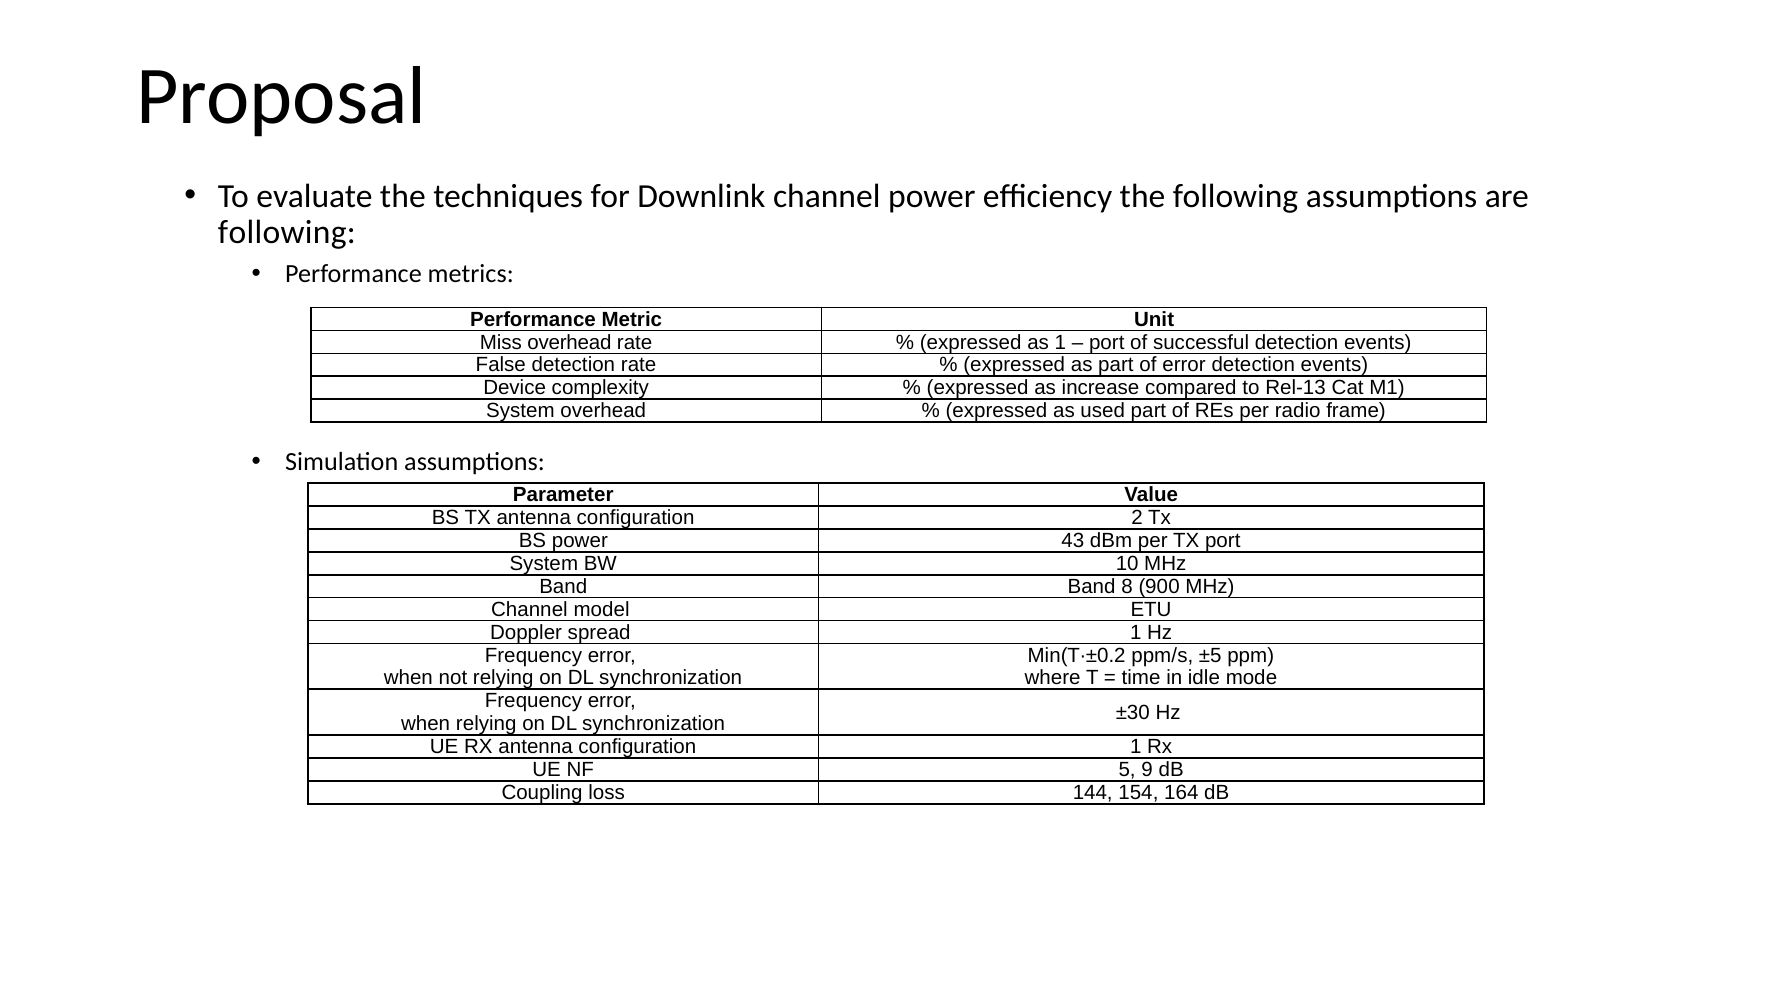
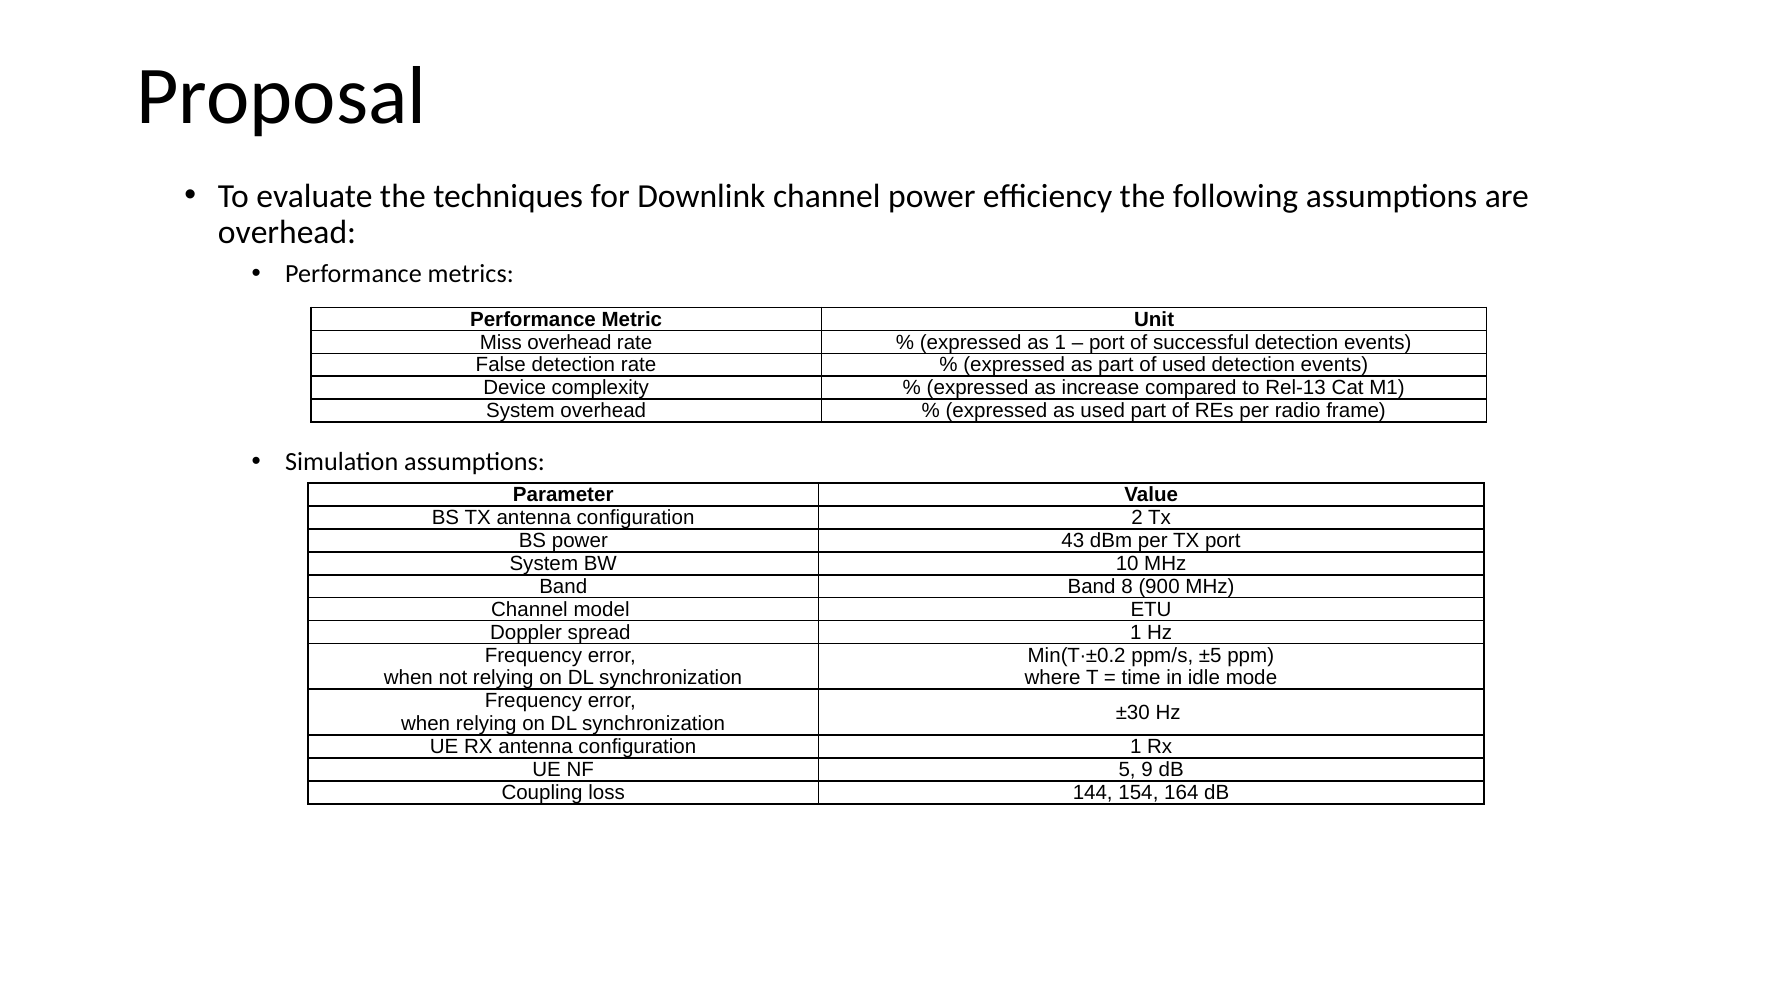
following at (287, 232): following -> overhead
of error: error -> used
